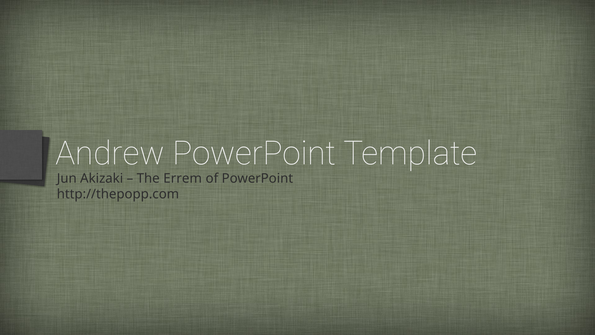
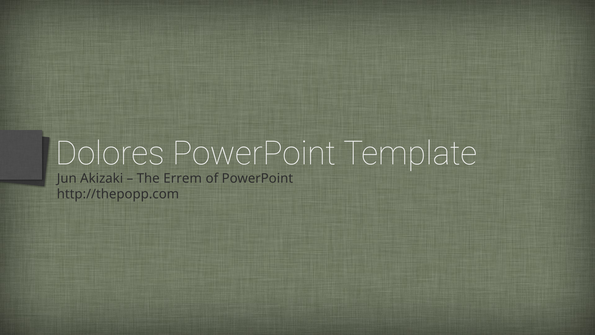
Andrew: Andrew -> Dolores
